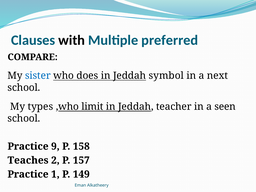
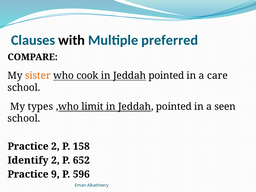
sister colour: blue -> orange
does: does -> cook
symbol at (166, 76): symbol -> pointed
next: next -> care
teacher at (174, 107): teacher -> pointed
Practice 9: 9 -> 2
Teaches: Teaches -> Identify
157: 157 -> 652
1: 1 -> 9
149: 149 -> 596
